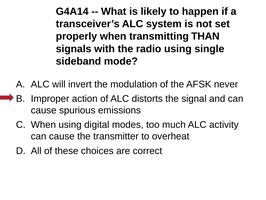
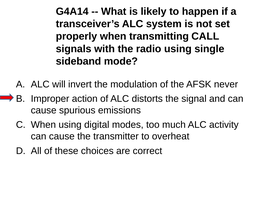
THAN: THAN -> CALL
